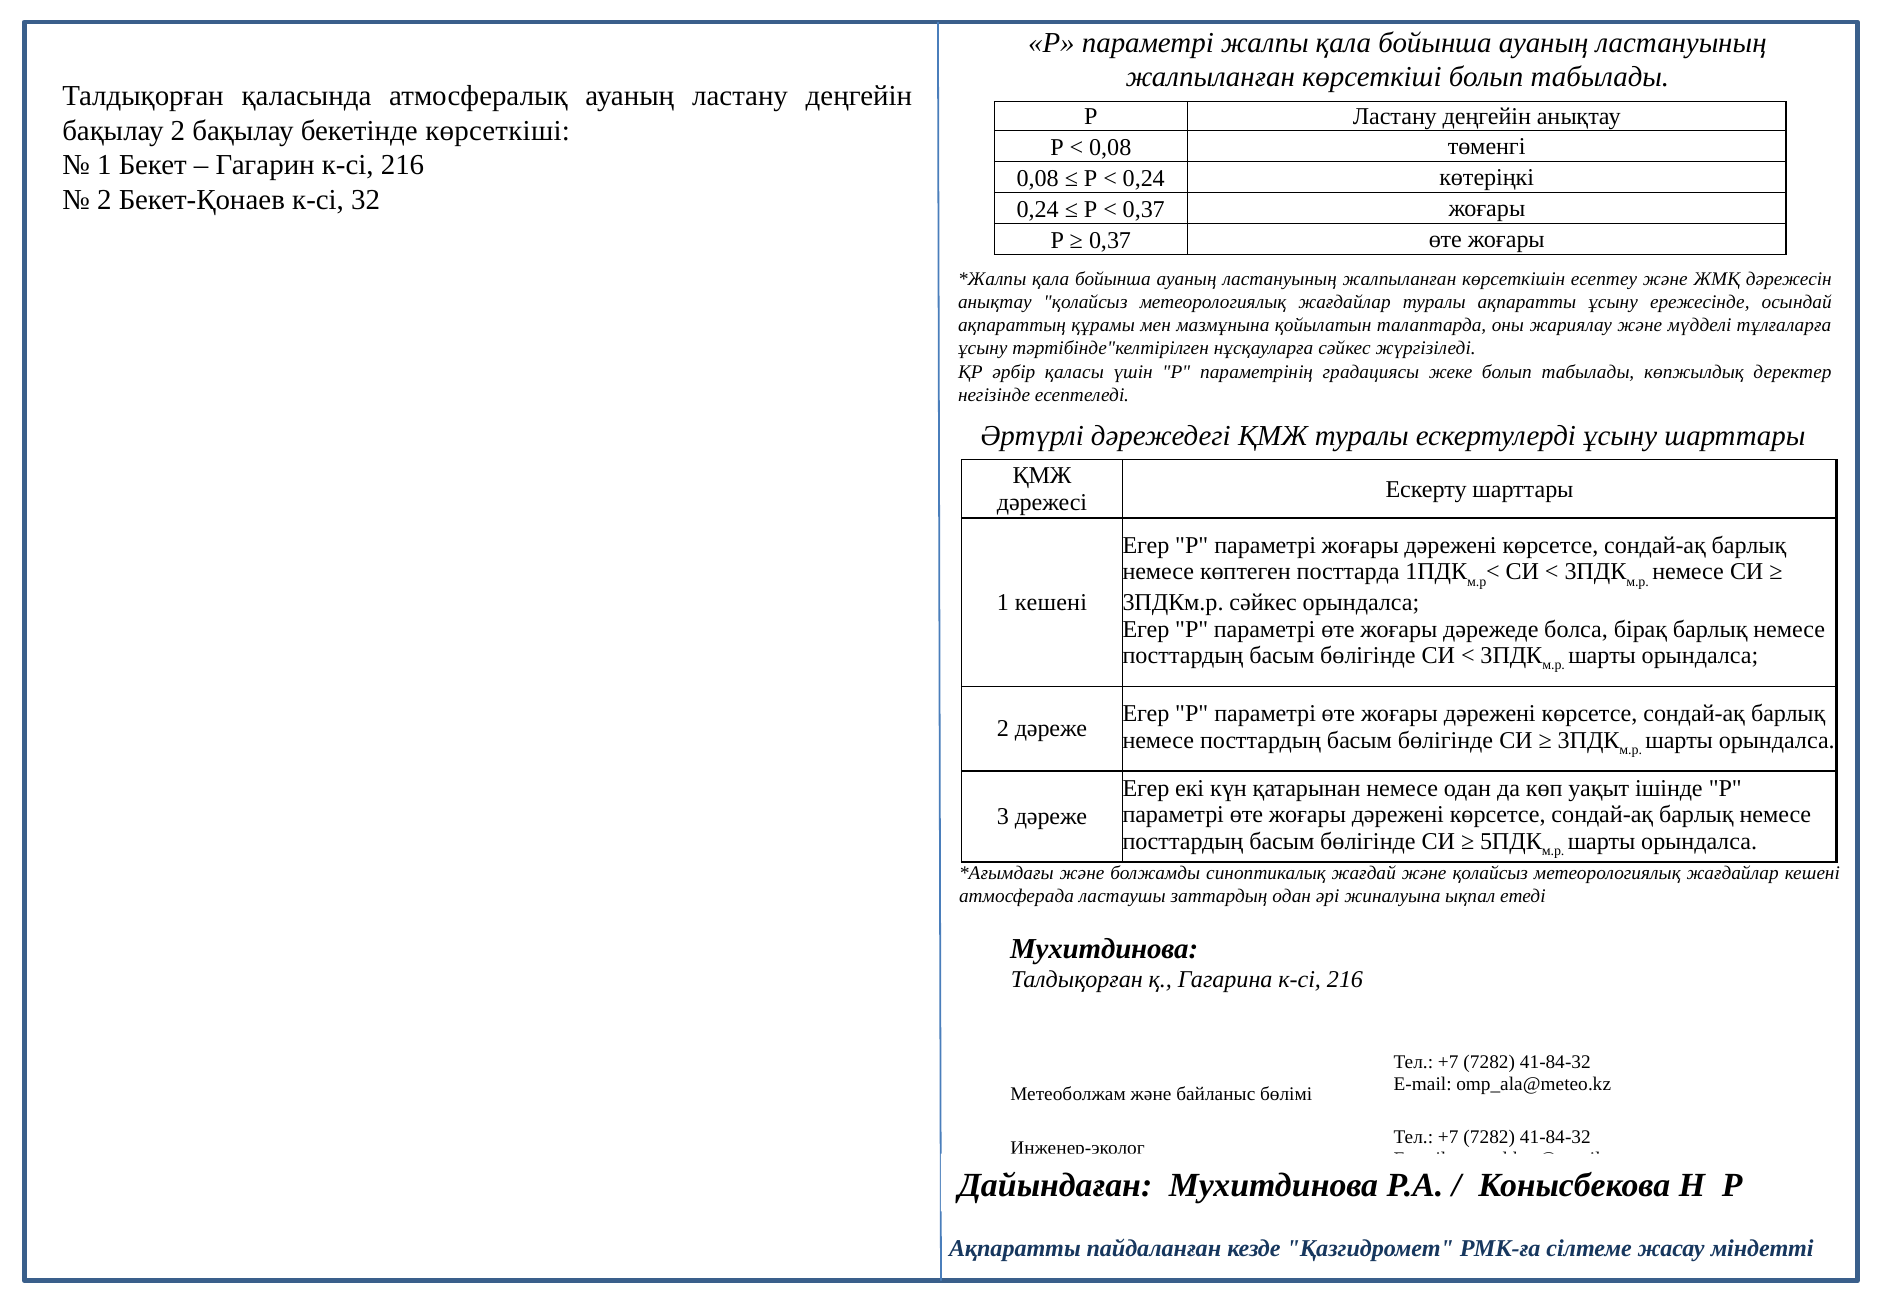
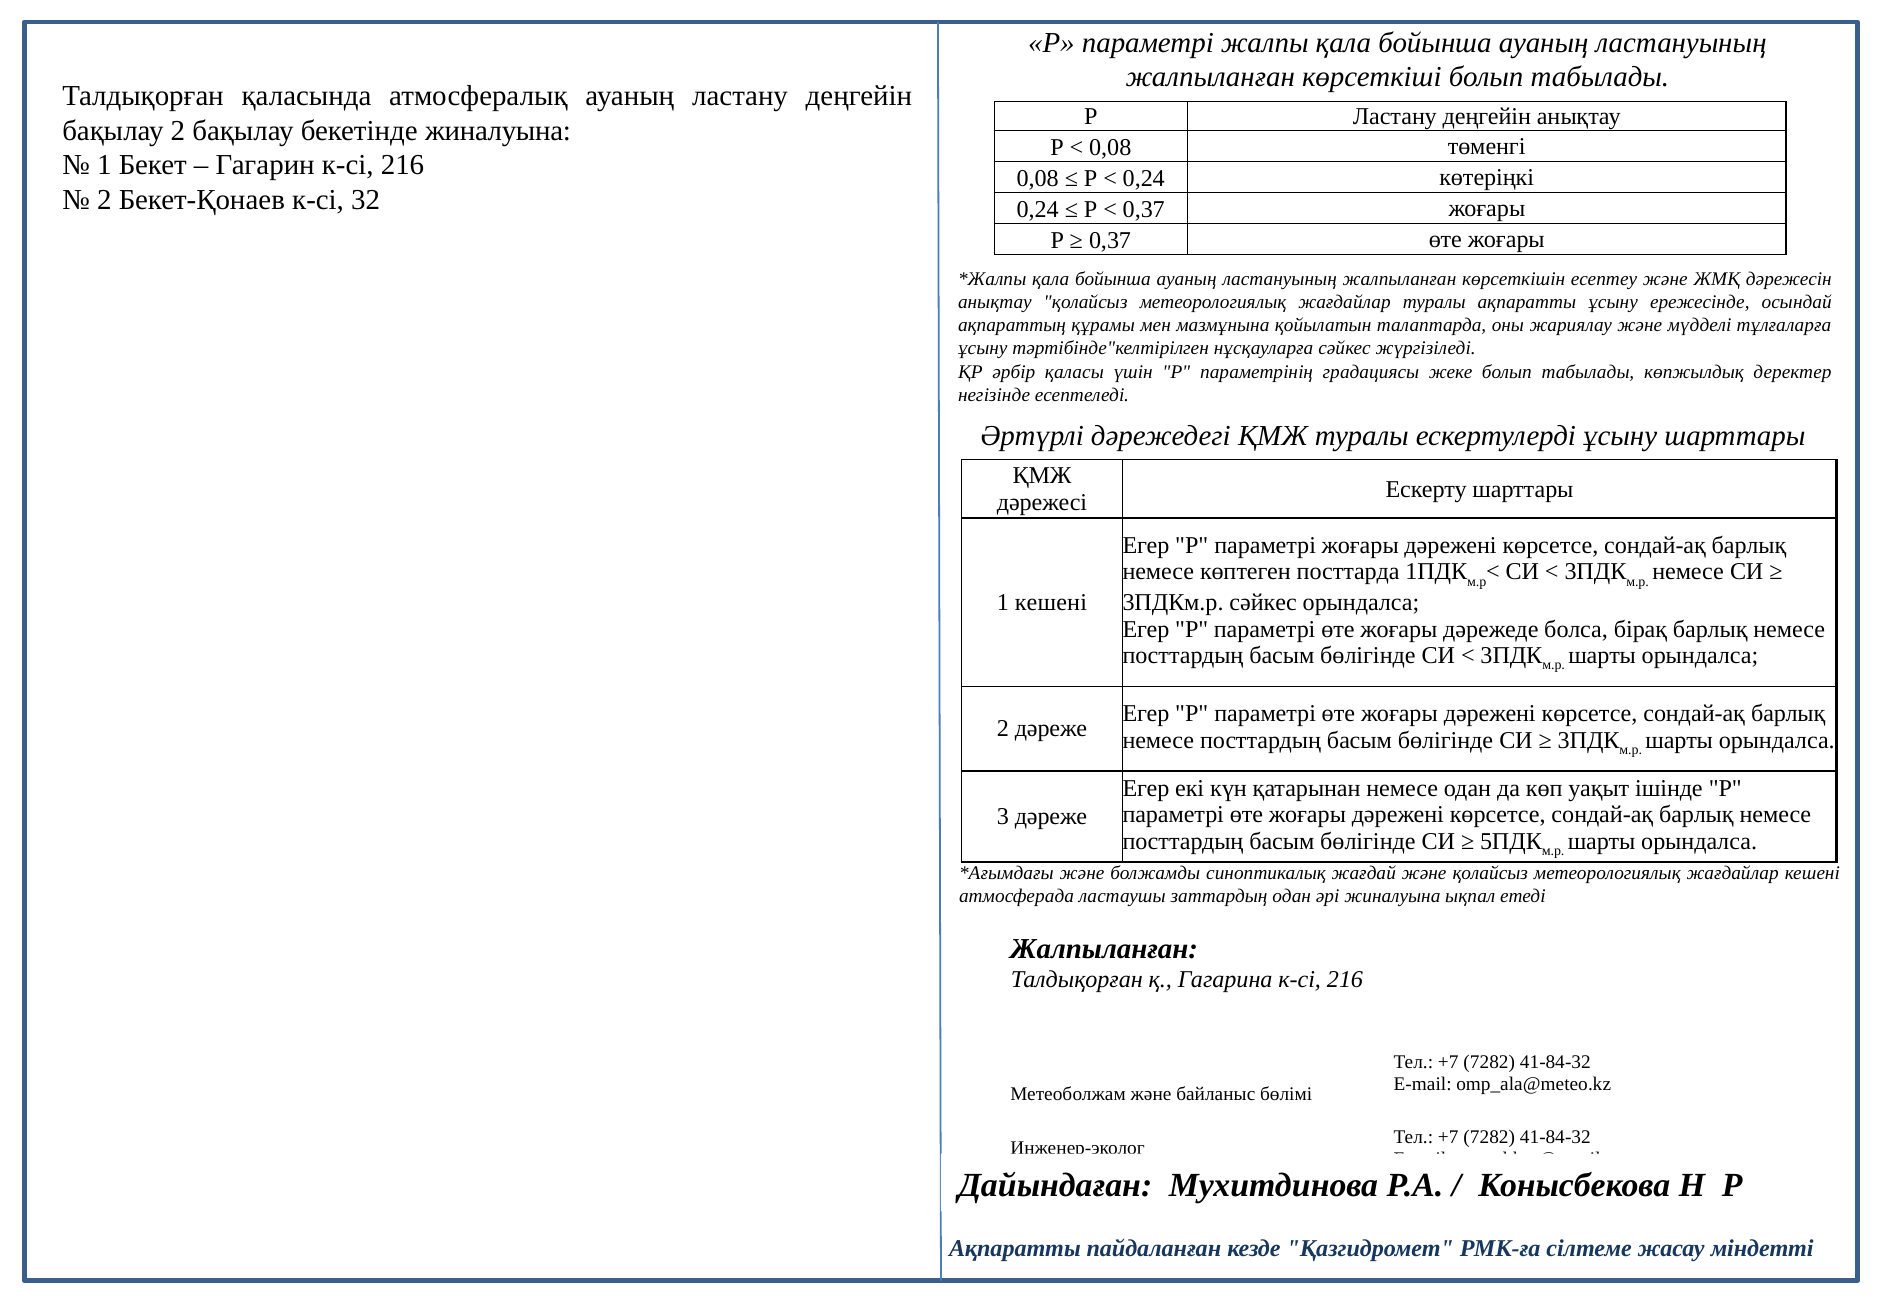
бекетінде көрсеткіші: көрсеткіші -> жиналуына
Мухитдинова at (1104, 948): Мухитдинова -> Жалпыланған
